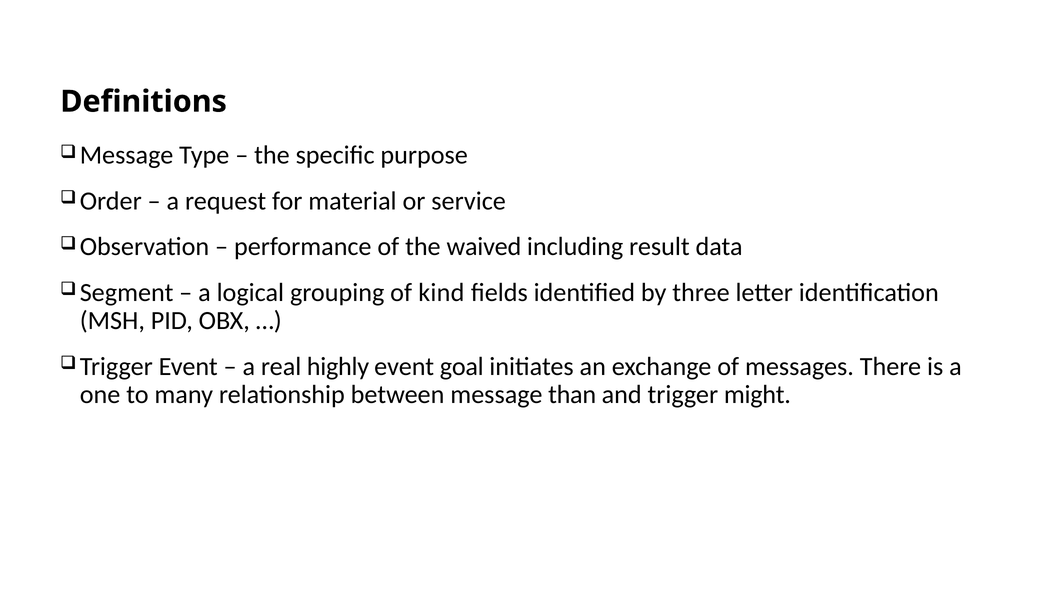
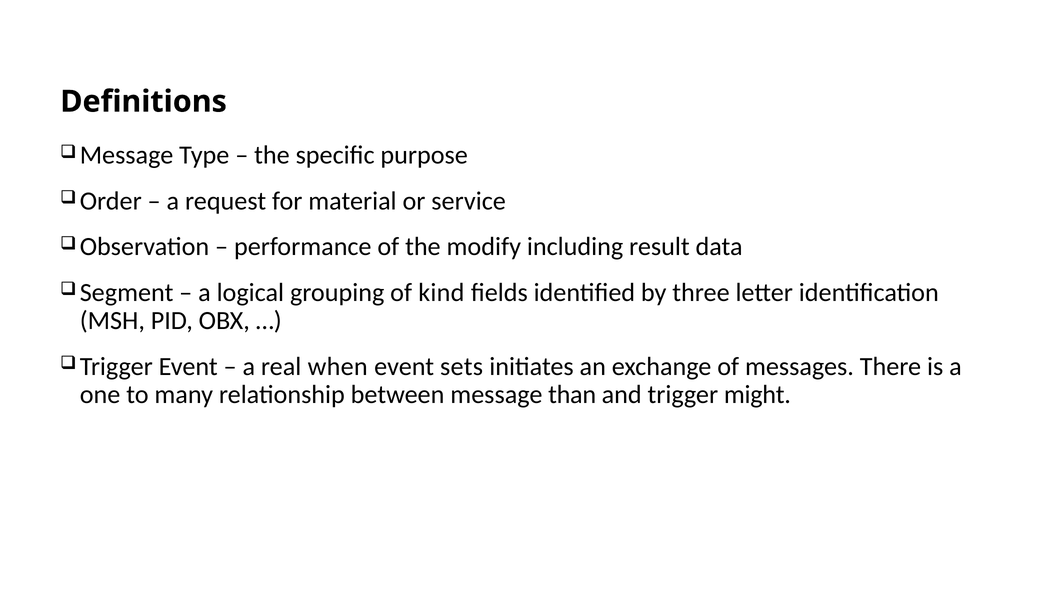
waived: waived -> modify
highly: highly -> when
goal: goal -> sets
